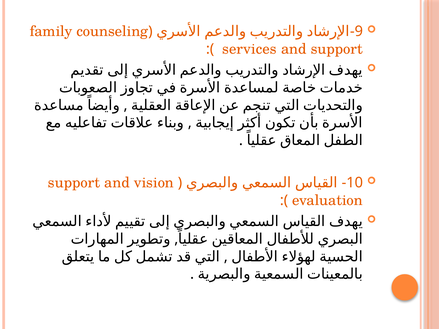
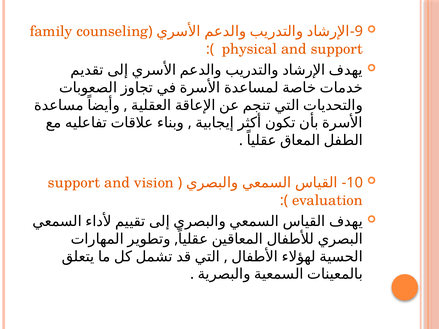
services: services -> physical
